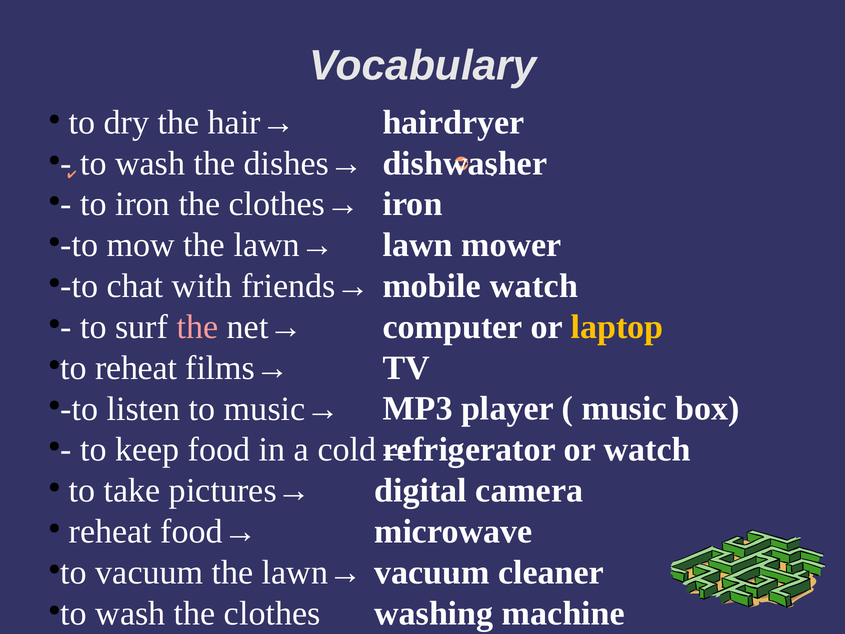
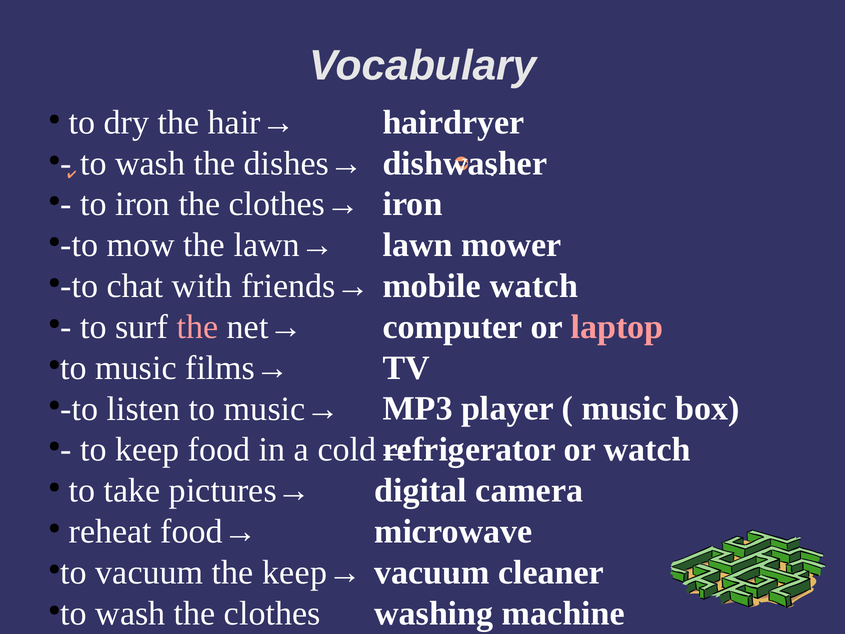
laptop colour: yellow -> pink
to reheat: reheat -> music
vacuum the lawn→: lawn→ -> keep→
